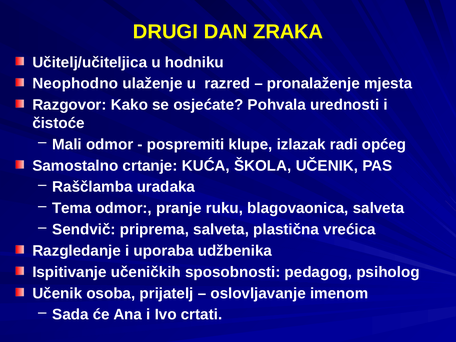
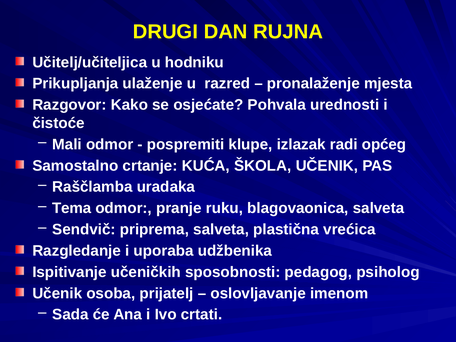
ZRAKA: ZRAKA -> RUJNA
Neophodno: Neophodno -> Prikupljanja
